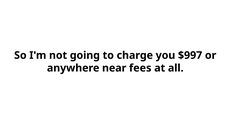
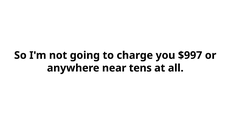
fees: fees -> tens
